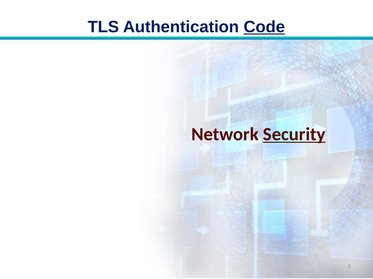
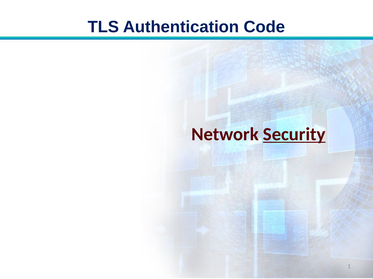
Code underline: present -> none
